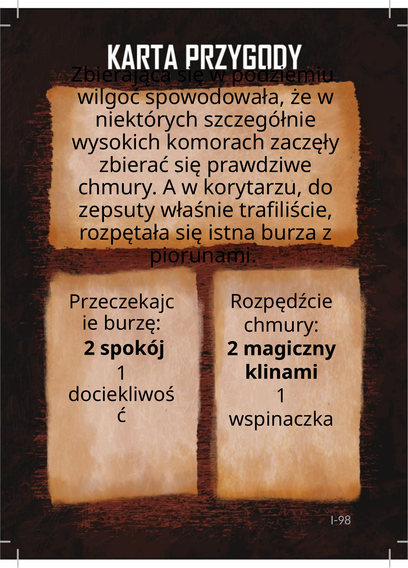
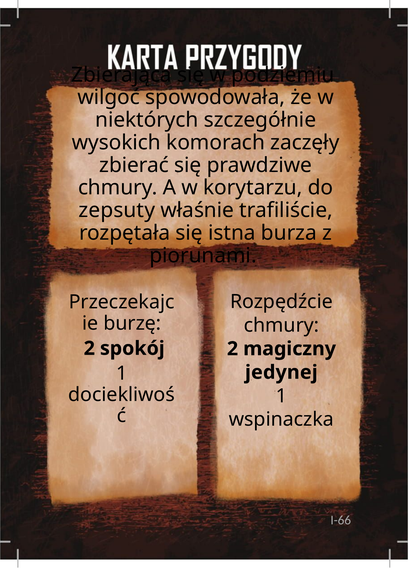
klinami: klinami -> jedynej
I-98: I-98 -> I-66
